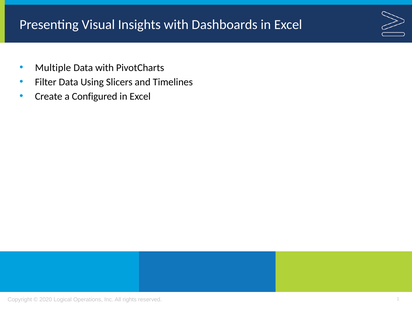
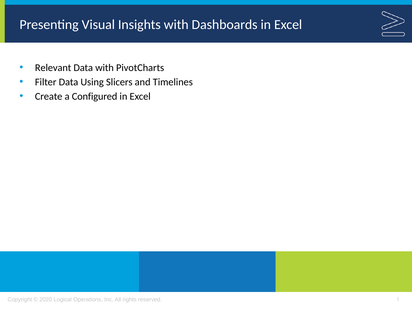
Multiple: Multiple -> Relevant
